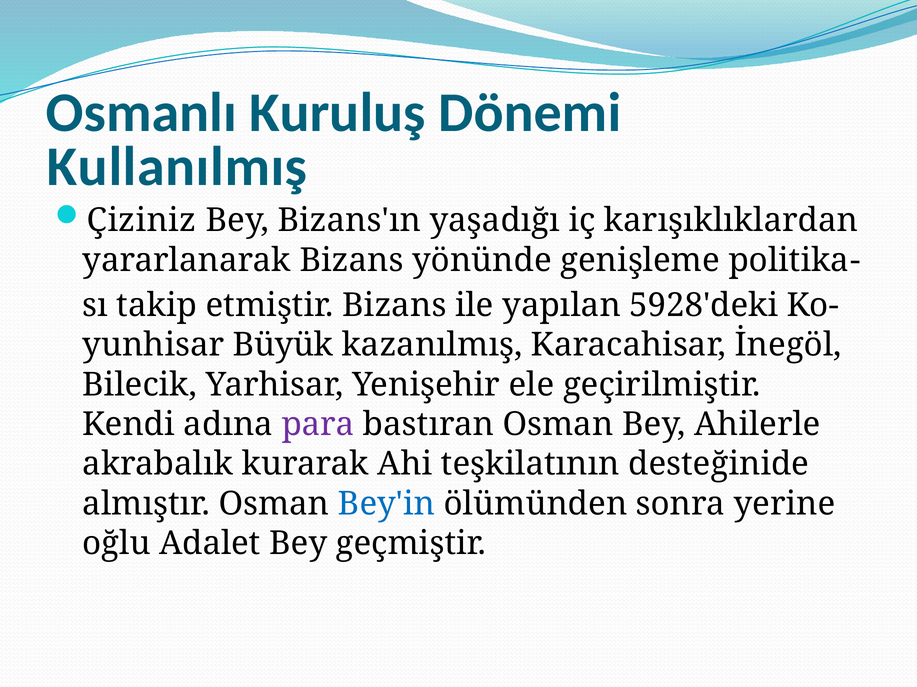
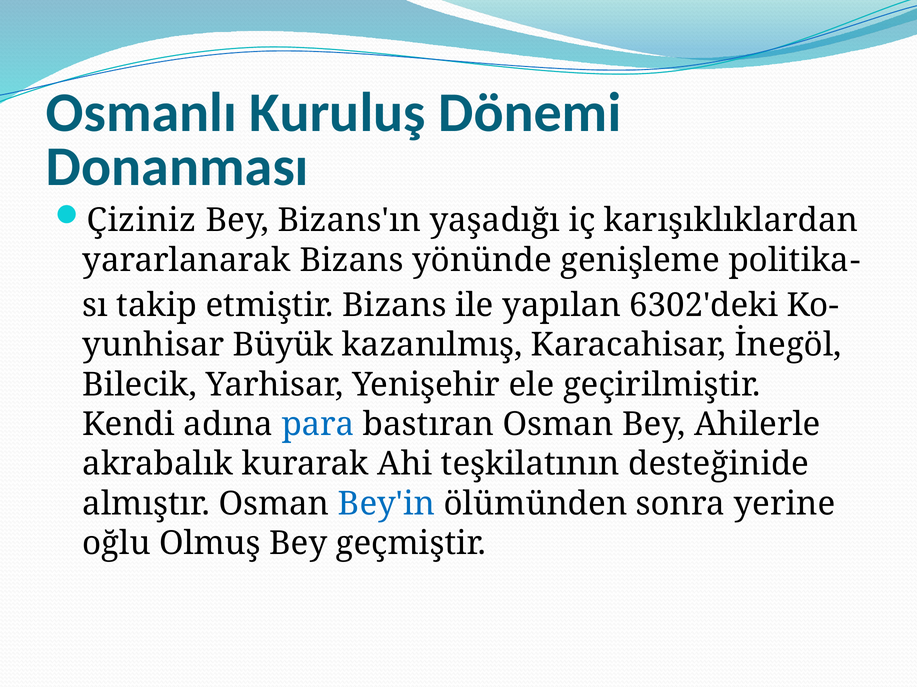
Kullanılmış: Kullanılmış -> Donanması
5928'deki: 5928'deki -> 6302'deki
para colour: purple -> blue
Adalet: Adalet -> Olmuş
